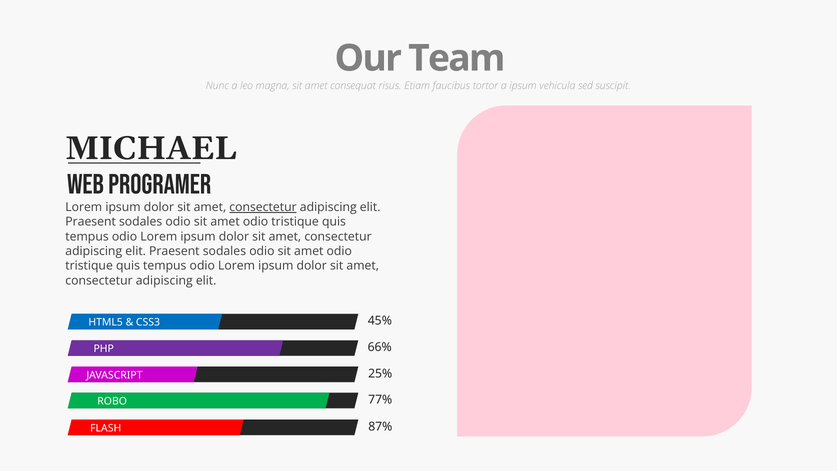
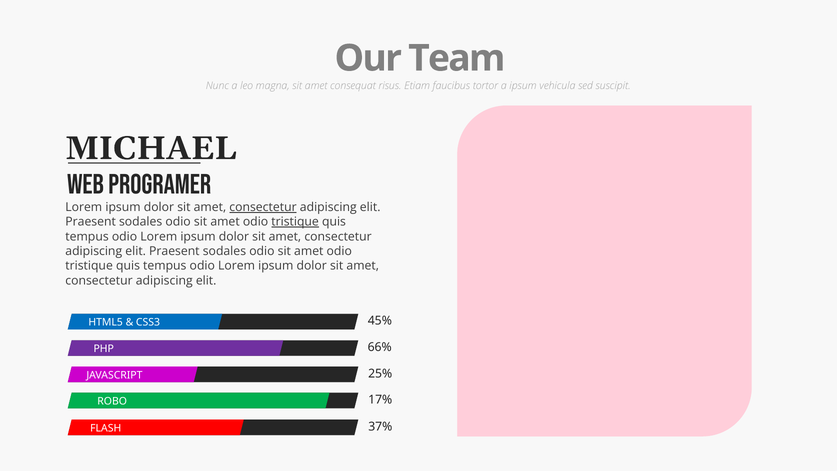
tristique at (295, 222) underline: none -> present
77%: 77% -> 17%
87%: 87% -> 37%
